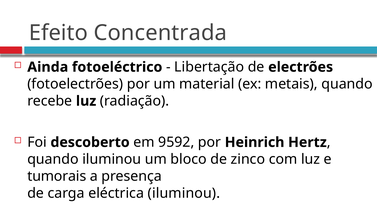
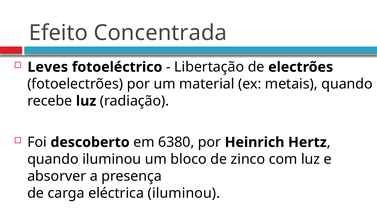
Ainda: Ainda -> Leves
9592: 9592 -> 6380
tumorais: tumorais -> absorver
